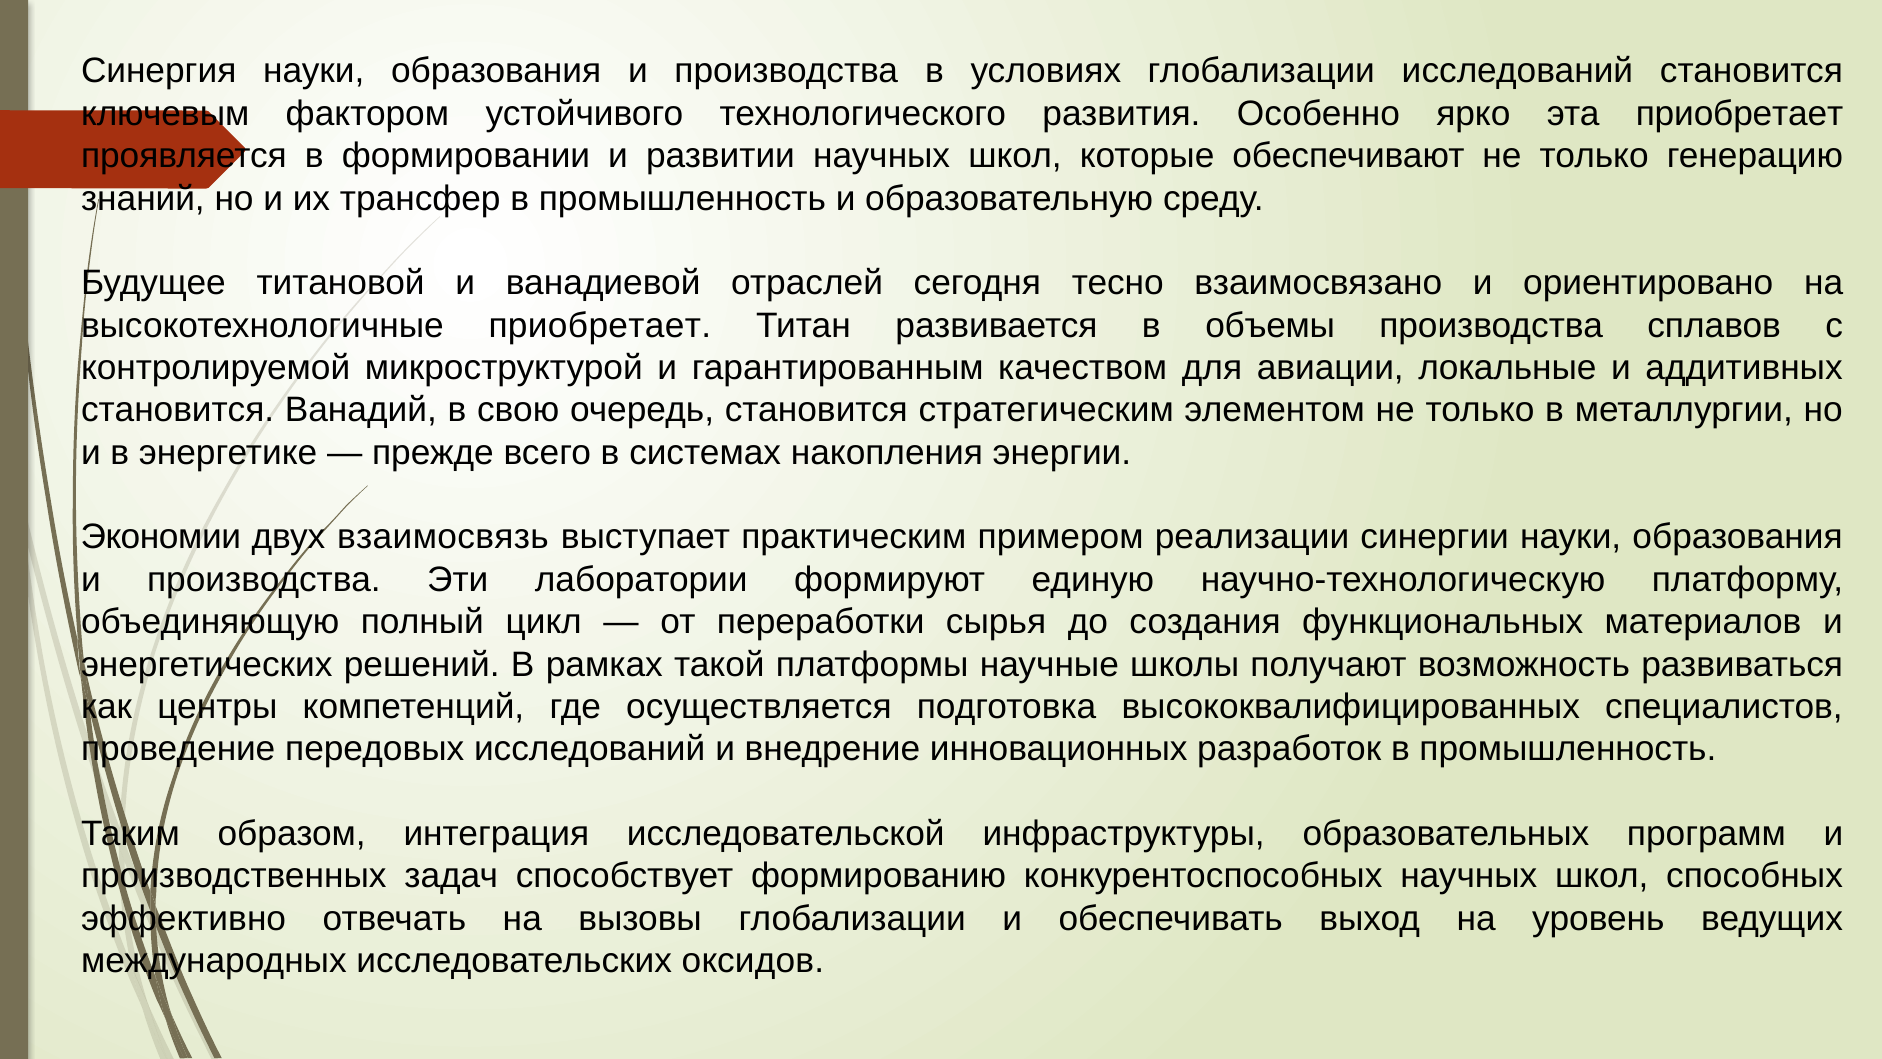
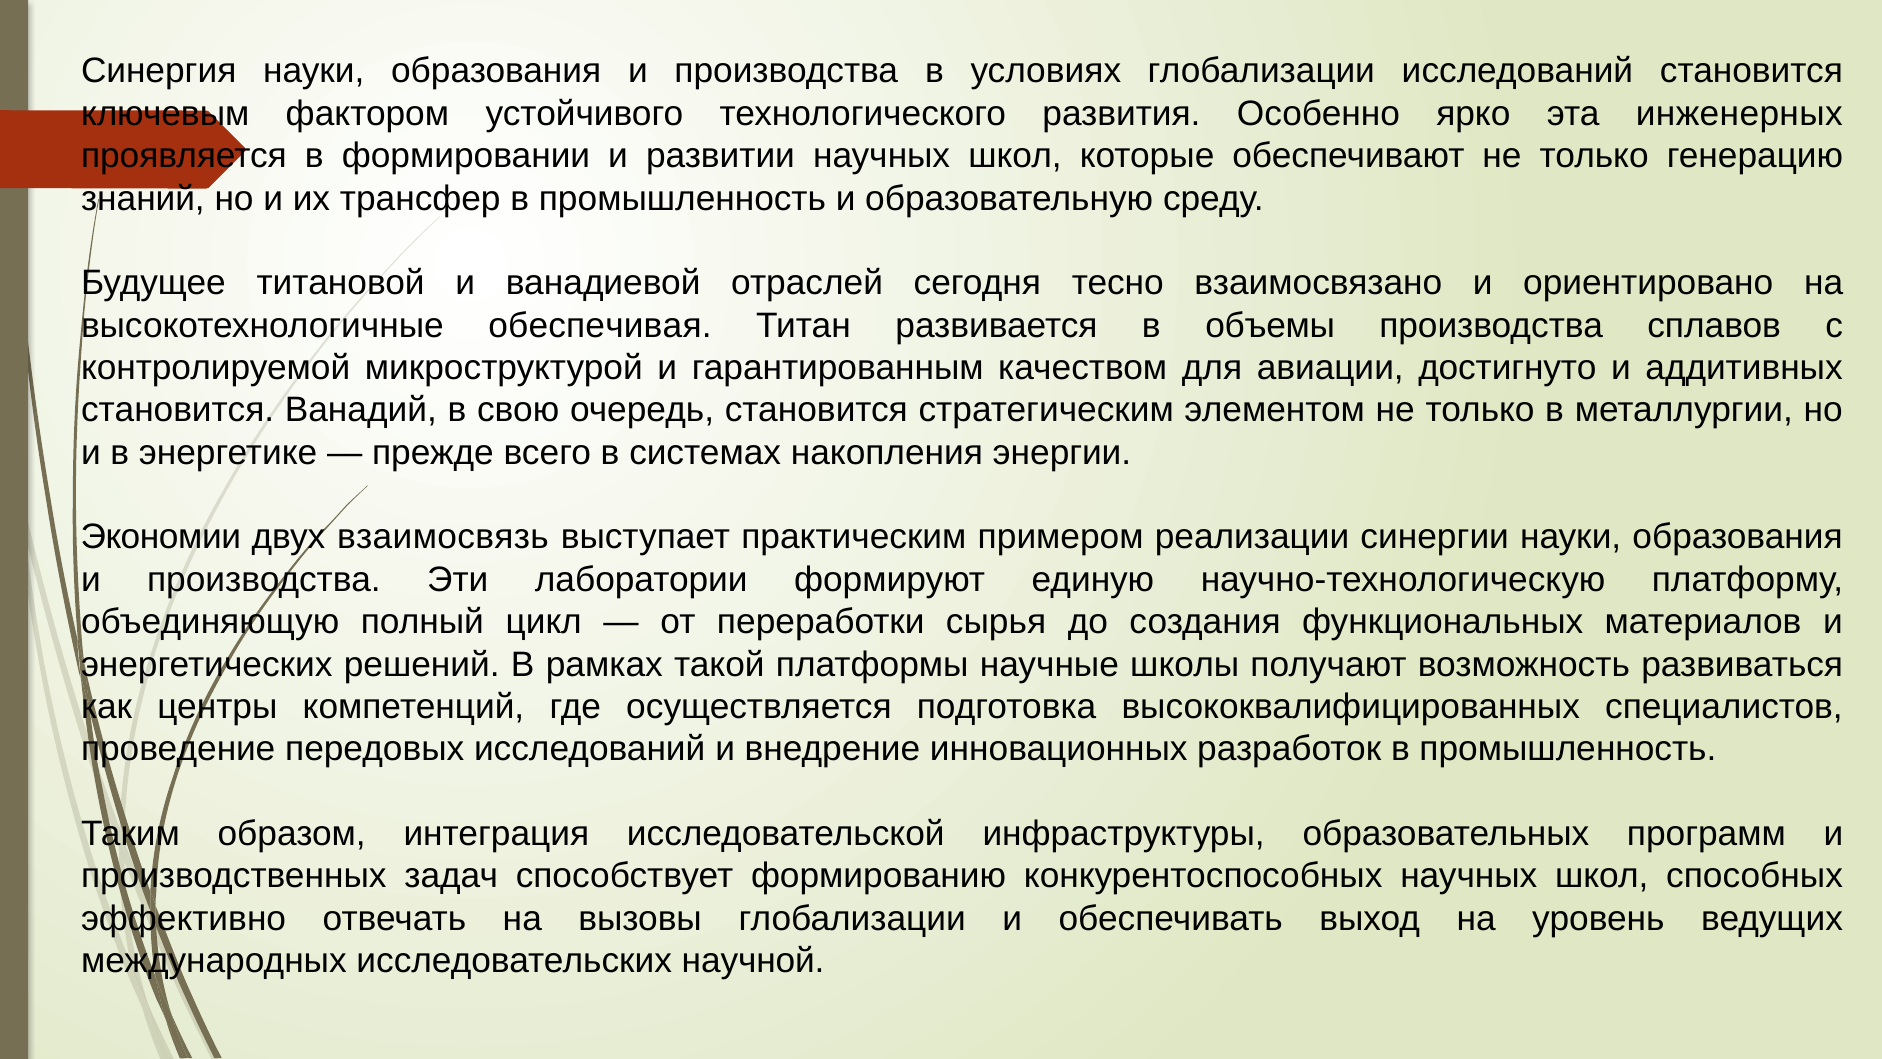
эта приобретает: приобретает -> инженерных
высокотехнологичные приобретает: приобретает -> обеспечивая
локальные: локальные -> достигнуто
оксидов: оксидов -> научной
